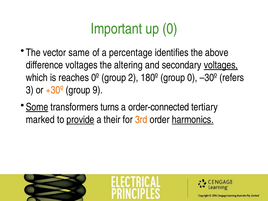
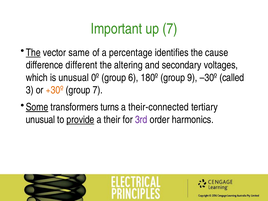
up 0: 0 -> 7
The at (33, 53) underline: none -> present
above: above -> cause
difference voltages: voltages -> different
voltages at (221, 65) underline: present -> none
is reaches: reaches -> unusual
2: 2 -> 6
group 0: 0 -> 9
refers: refers -> called
group 9: 9 -> 7
order-connected: order-connected -> their-connected
marked at (40, 120): marked -> unusual
3rd colour: orange -> purple
harmonics underline: present -> none
